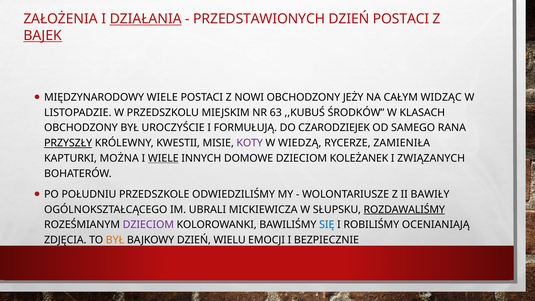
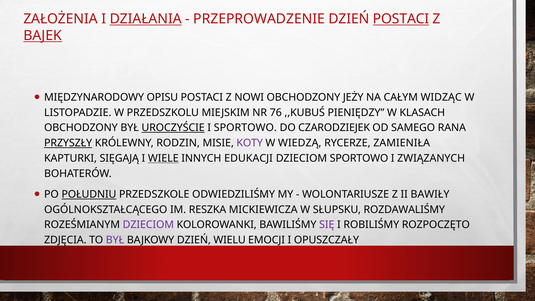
PRZEDSTAWIONYCH: PRZEDSTAWIONYCH -> PRZEPROWADZENIE
POSTACI at (401, 19) underline: none -> present
MIĘDZYNARODOWY WIELE: WIELE -> OPISU
63: 63 -> 76
ŚRODKÓW: ŚRODKÓW -> PIENIĘDZY
UROCZYŚCIE underline: none -> present
I FORMUŁUJĄ: FORMUŁUJĄ -> SPORTOWO
KWESTII: KWESTII -> RODZIN
MOŻNA: MOŻNA -> SIĘGAJĄ
DOMOWE: DOMOWE -> EDUKACJI
DZIECIOM KOLEŻANEK: KOLEŻANEK -> SPORTOWO
POŁUDNIU underline: none -> present
UBRALI: UBRALI -> RESZKA
ROZDAWALIŚMY underline: present -> none
SIĘ colour: blue -> purple
OCENIANIAJĄ: OCENIANIAJĄ -> ROZPOCZĘTO
BYŁ at (115, 240) colour: orange -> purple
BEZPIECZNIE: BEZPIECZNIE -> OPUSZCZAŁY
